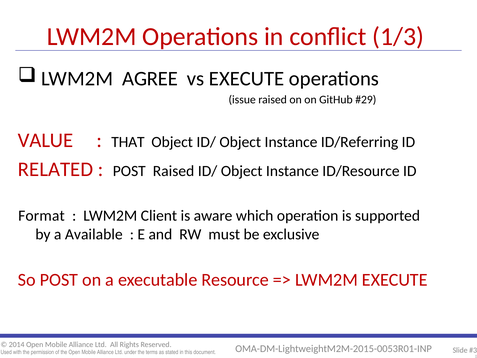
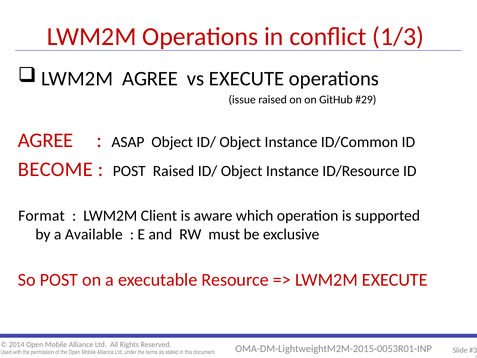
VALUE at (46, 140): VALUE -> AGREE
THAT: THAT -> ASAP
ID/Referring: ID/Referring -> ID/Common
RELATED: RELATED -> BECOME
